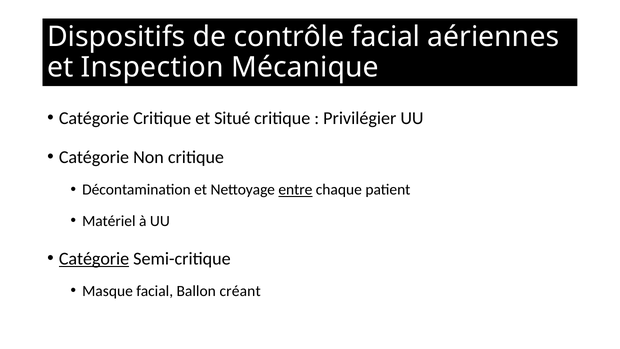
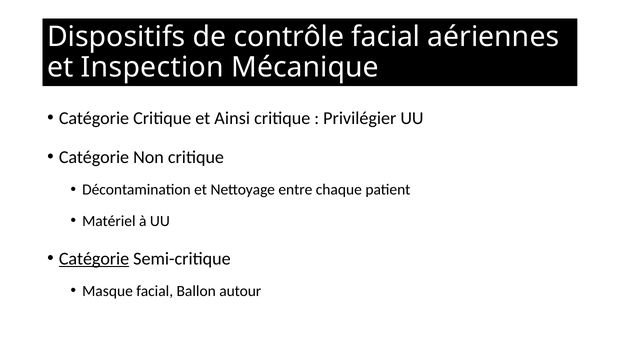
Situé: Situé -> Ainsi
entre underline: present -> none
créant: créant -> autour
